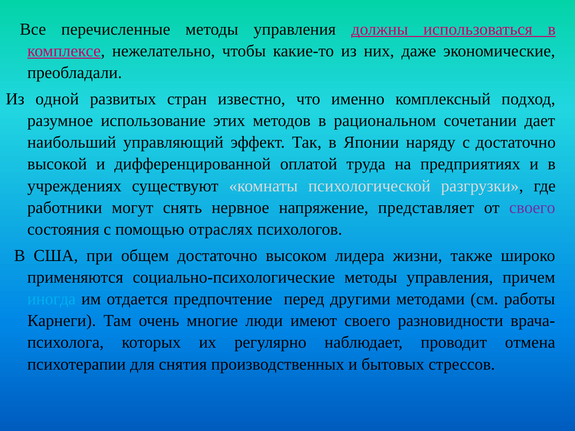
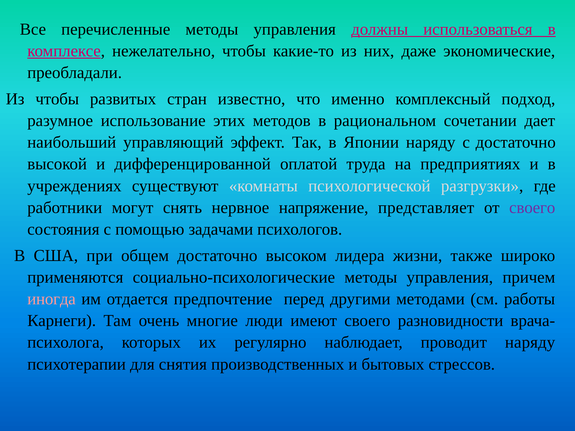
Из одной: одной -> чтобы
отраслях: отраслях -> задачами
иногда colour: light blue -> pink
проводит отмена: отмена -> наряду
